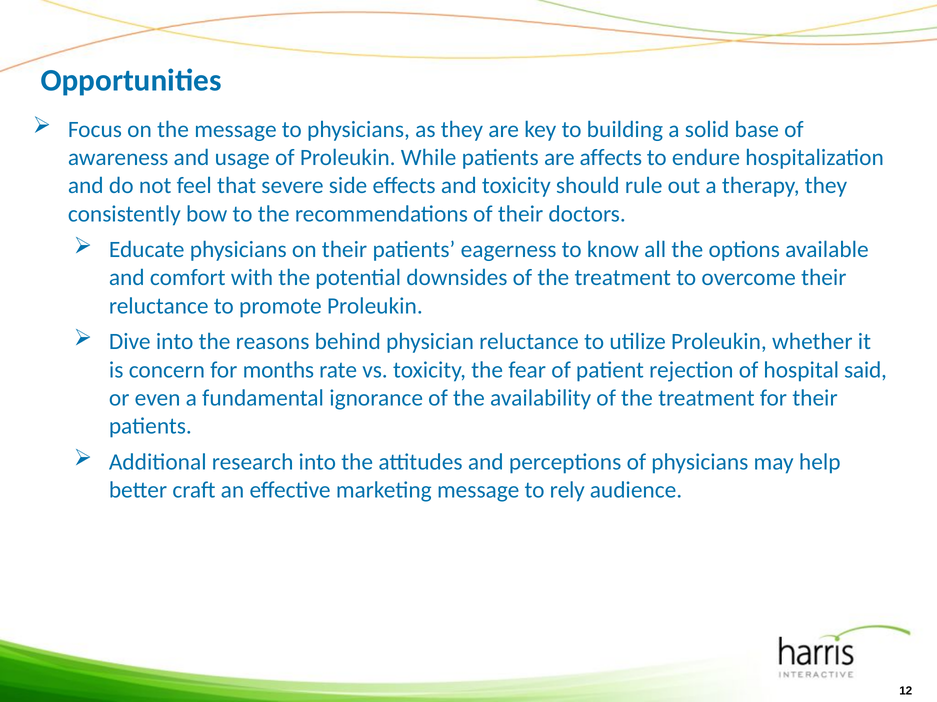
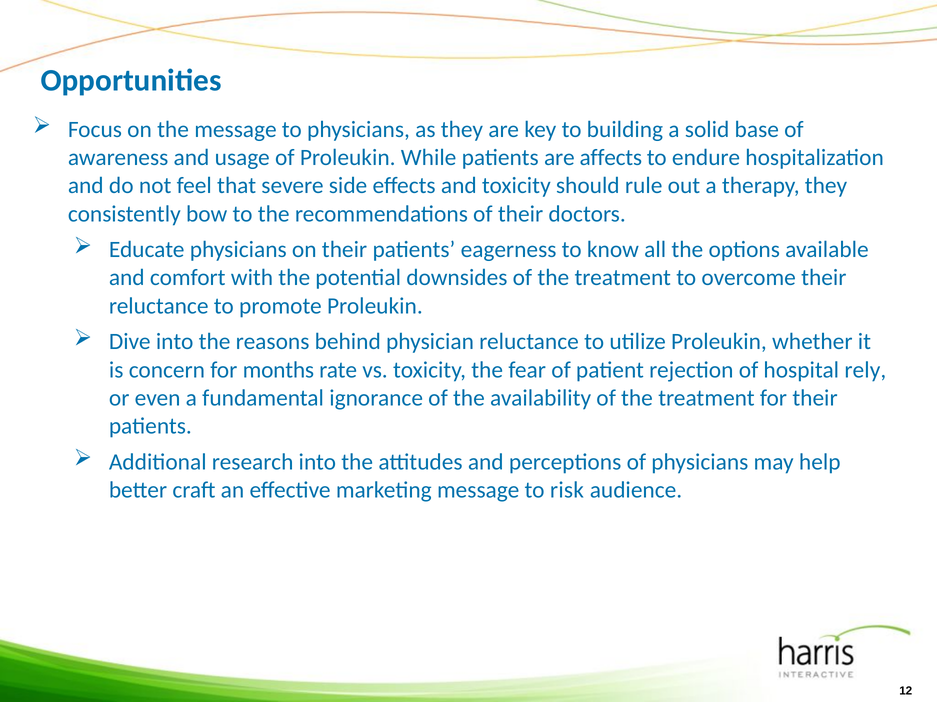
said: said -> rely
rely: rely -> risk
